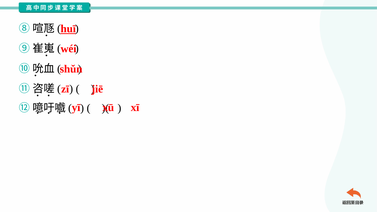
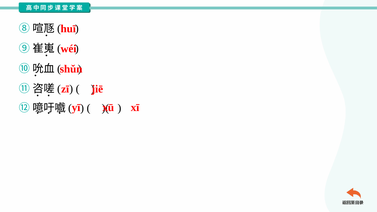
huī underline: present -> none
